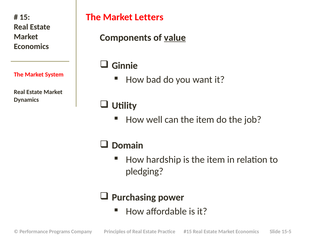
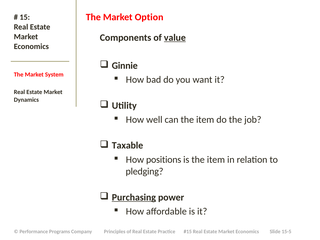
Letters: Letters -> Option
Domain: Domain -> Taxable
hardship: hardship -> positions
Purchasing underline: none -> present
